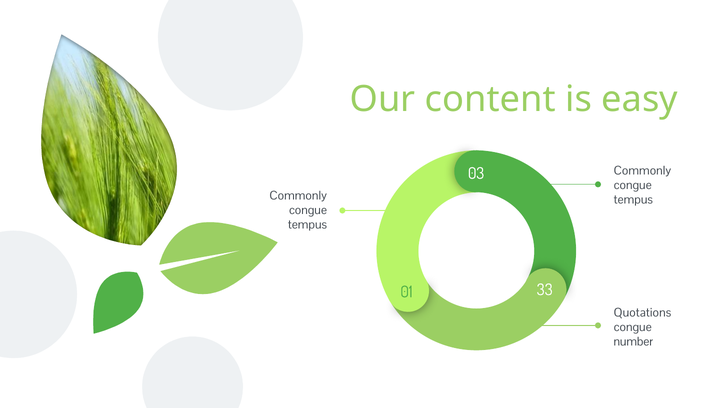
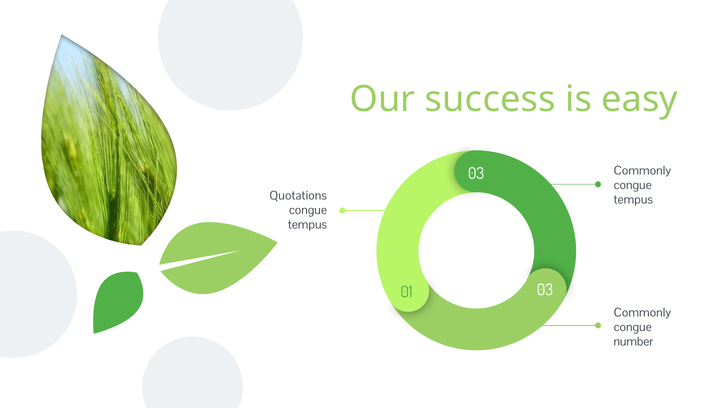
content: content -> success
Commonly at (298, 196): Commonly -> Quotations
01 33: 33 -> 03
Quotations at (642, 313): Quotations -> Commonly
